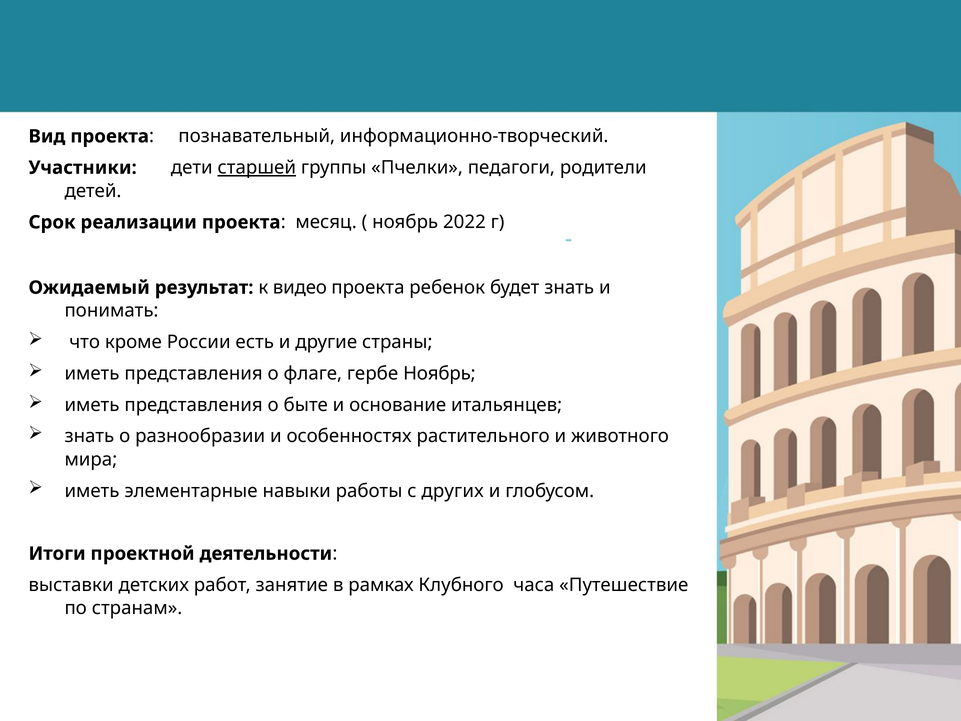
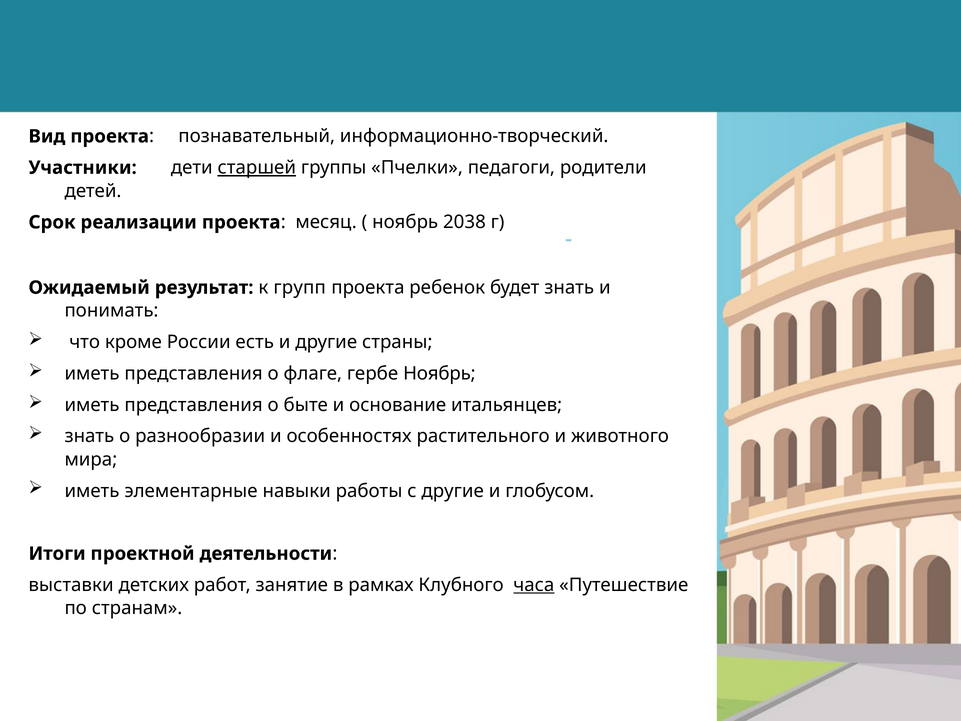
2022: 2022 -> 2038
видео: видео -> групп
с других: других -> другие
часа underline: none -> present
